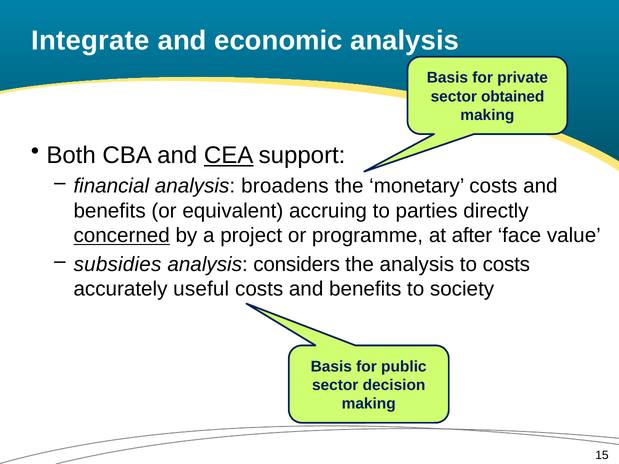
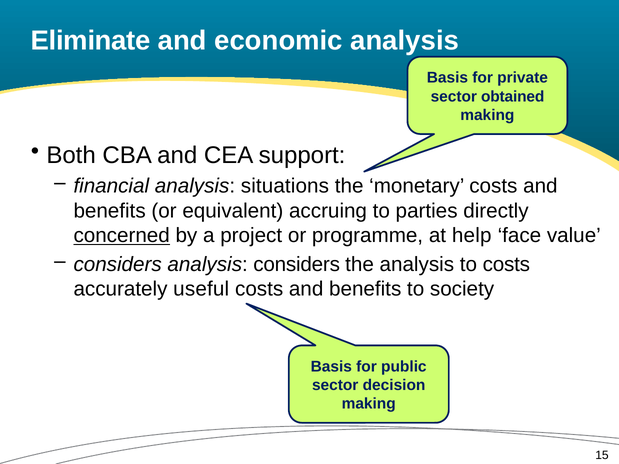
Integrate: Integrate -> Eliminate
CEA underline: present -> none
broadens: broadens -> situations
after: after -> help
subsidies at (118, 265): subsidies -> considers
